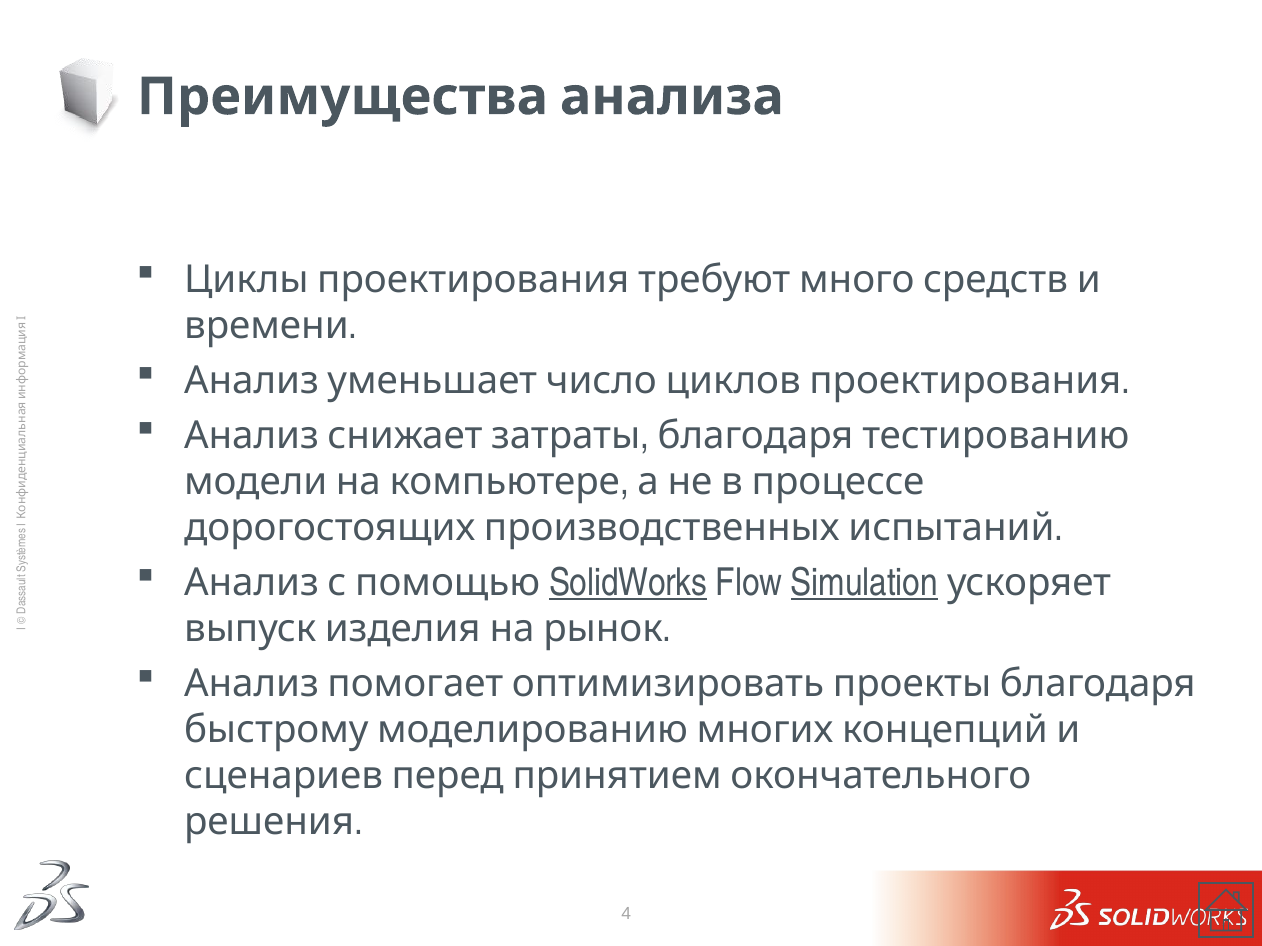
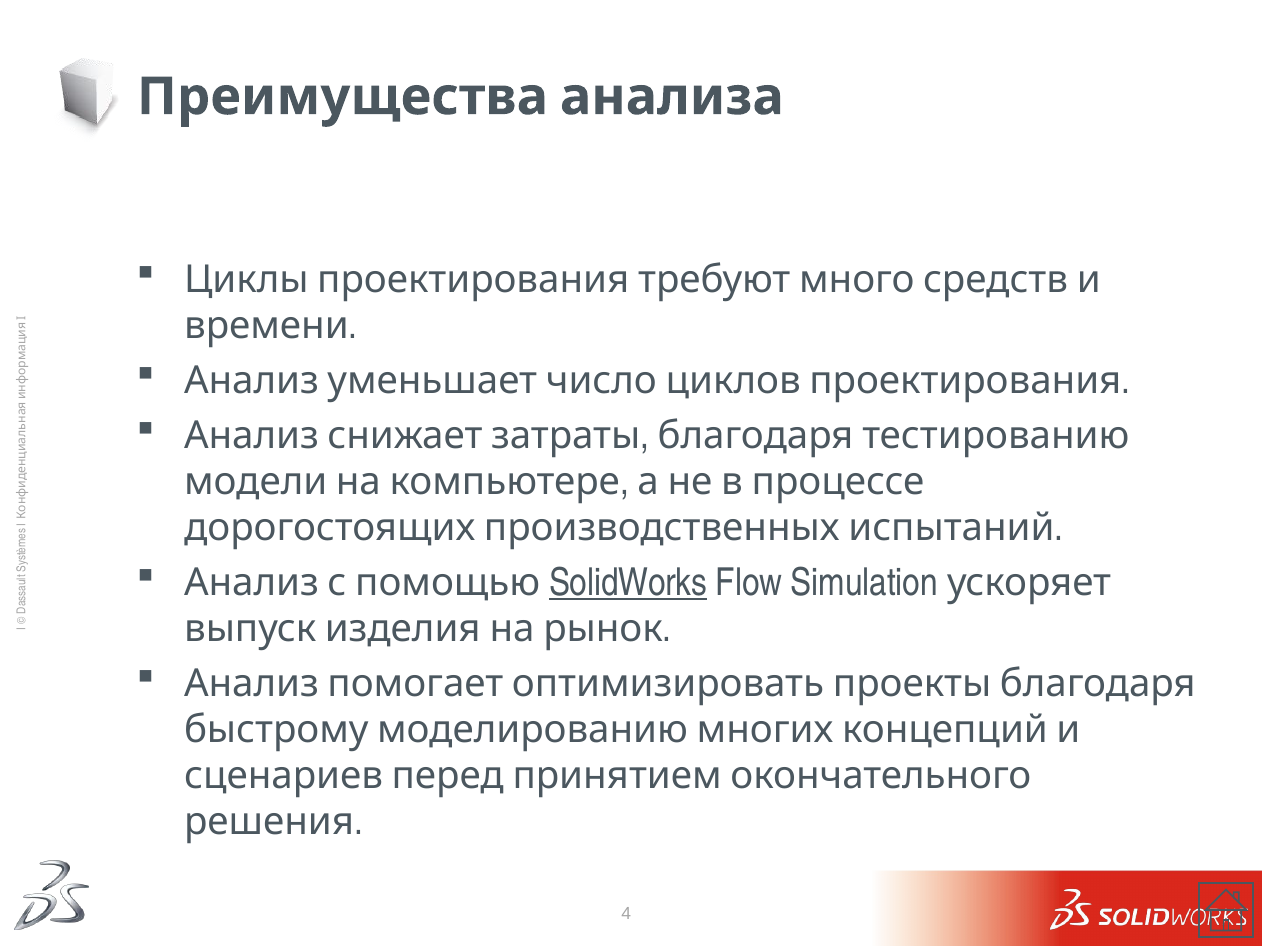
Simulation underline: present -> none
